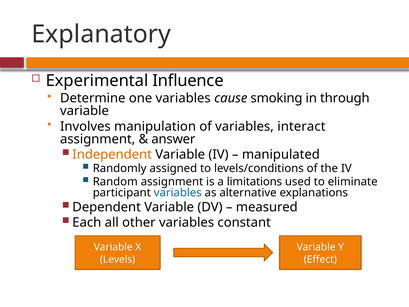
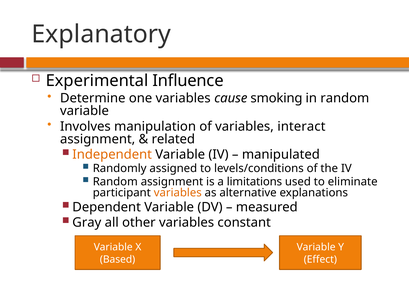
in through: through -> random
answer: answer -> related
variables at (178, 192) colour: blue -> orange
Each: Each -> Gray
Levels: Levels -> Based
